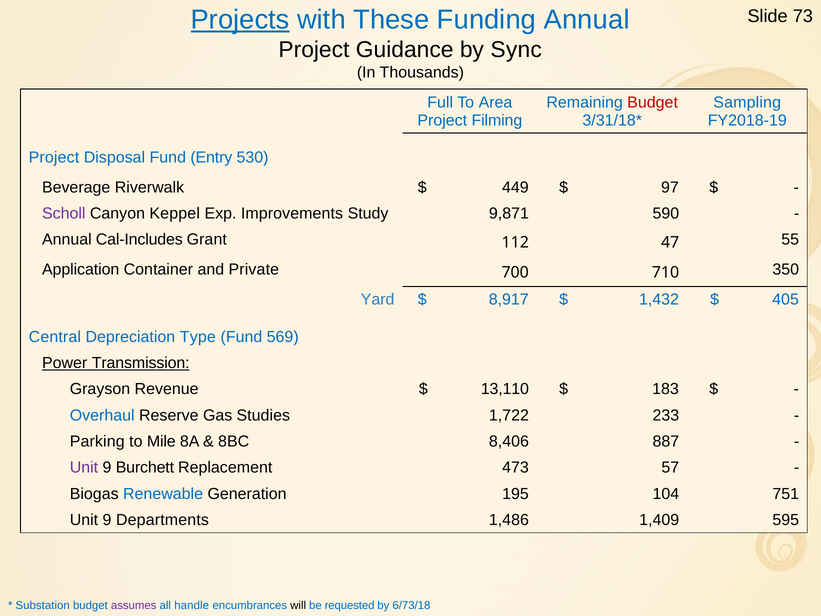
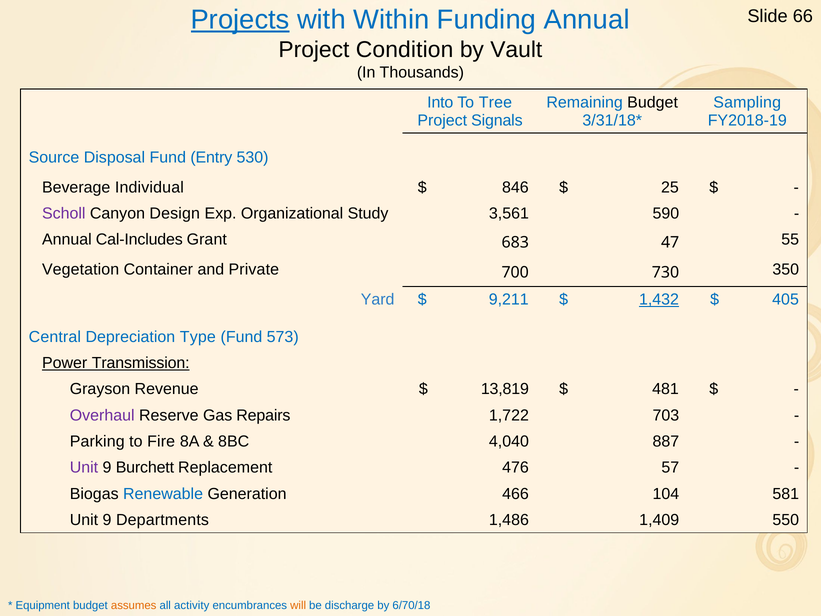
These: These -> Within
73: 73 -> 66
Guidance: Guidance -> Condition
Sync: Sync -> Vault
Full: Full -> Into
Area: Area -> Tree
Budget at (653, 102) colour: red -> black
Filming: Filming -> Signals
Project at (54, 157): Project -> Source
Riverwalk: Riverwalk -> Individual
449: 449 -> 846
97: 97 -> 25
Keppel: Keppel -> Design
Improvements: Improvements -> Organizational
9,871: 9,871 -> 3,561
112: 112 -> 683
Application: Application -> Vegetation
710: 710 -> 730
8,917: 8,917 -> 9,211
1,432 underline: none -> present
569: 569 -> 573
13,110: 13,110 -> 13,819
183: 183 -> 481
Overhaul colour: blue -> purple
Studies: Studies -> Repairs
233: 233 -> 703
Mile: Mile -> Fire
8,406: 8,406 -> 4,040
473: 473 -> 476
195: 195 -> 466
751: 751 -> 581
595: 595 -> 550
Substation: Substation -> Equipment
assumes colour: purple -> orange
handle: handle -> activity
will colour: black -> orange
requested: requested -> discharge
6/73/18: 6/73/18 -> 6/70/18
